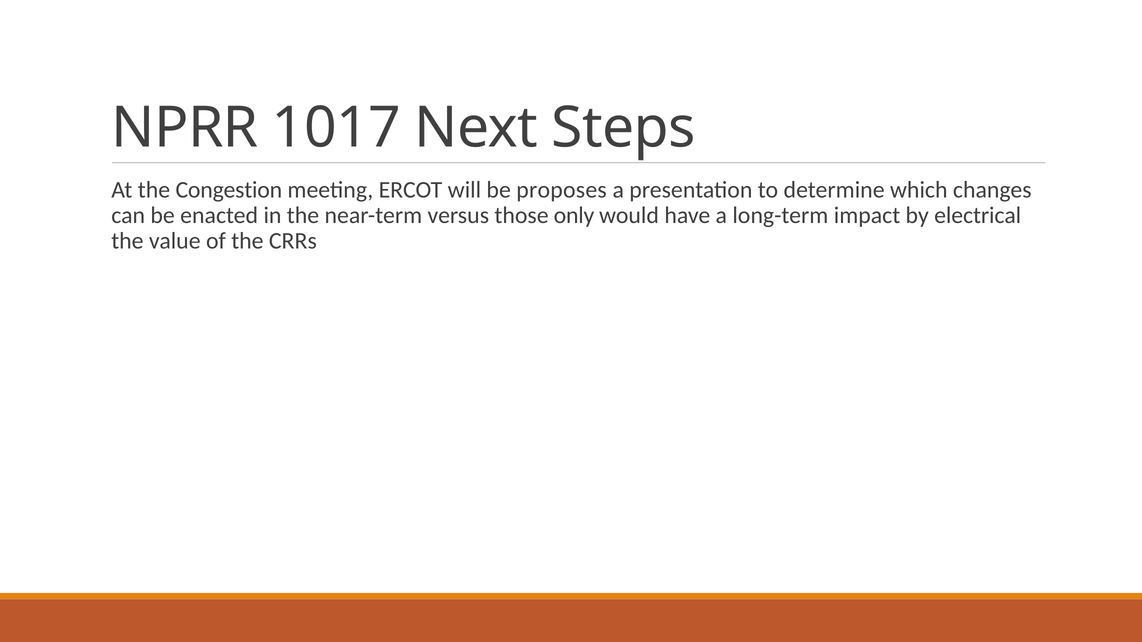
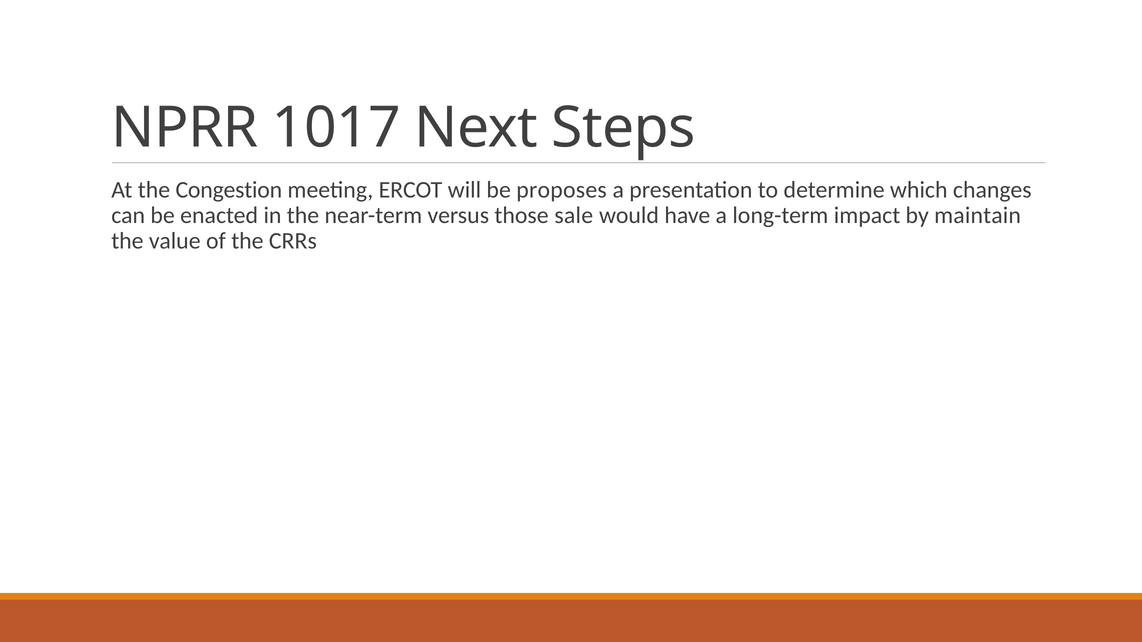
only: only -> sale
electrical: electrical -> maintain
